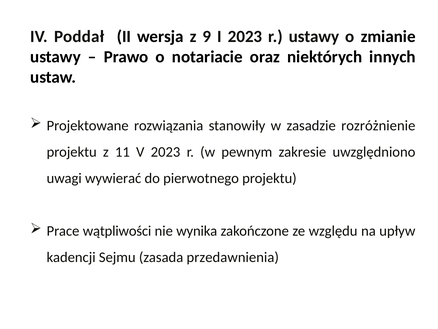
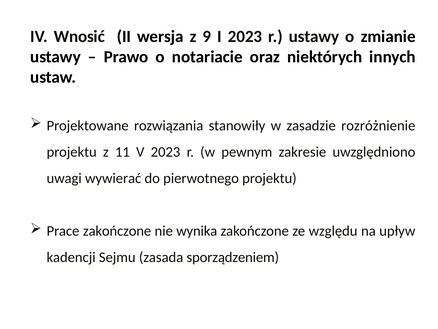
Poddał: Poddał -> Wnosić
Prace wątpliwości: wątpliwości -> zakończone
przedawnienia: przedawnienia -> sporządzeniem
